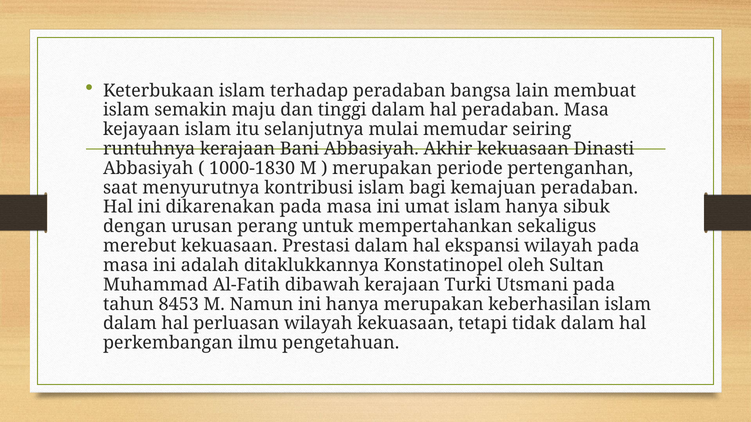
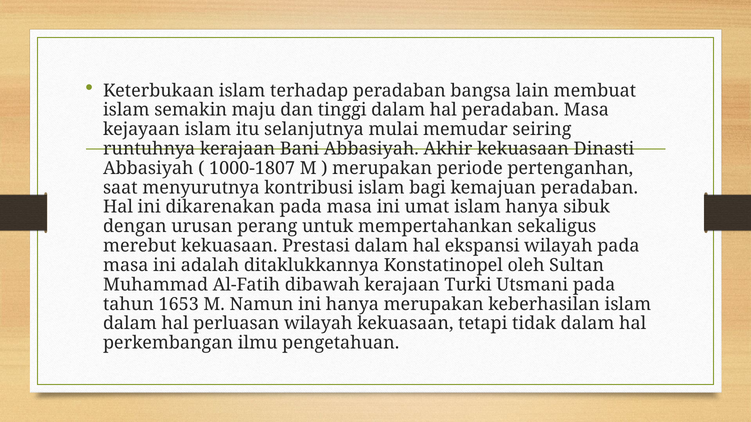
1000-1830: 1000-1830 -> 1000-1807
8453: 8453 -> 1653
